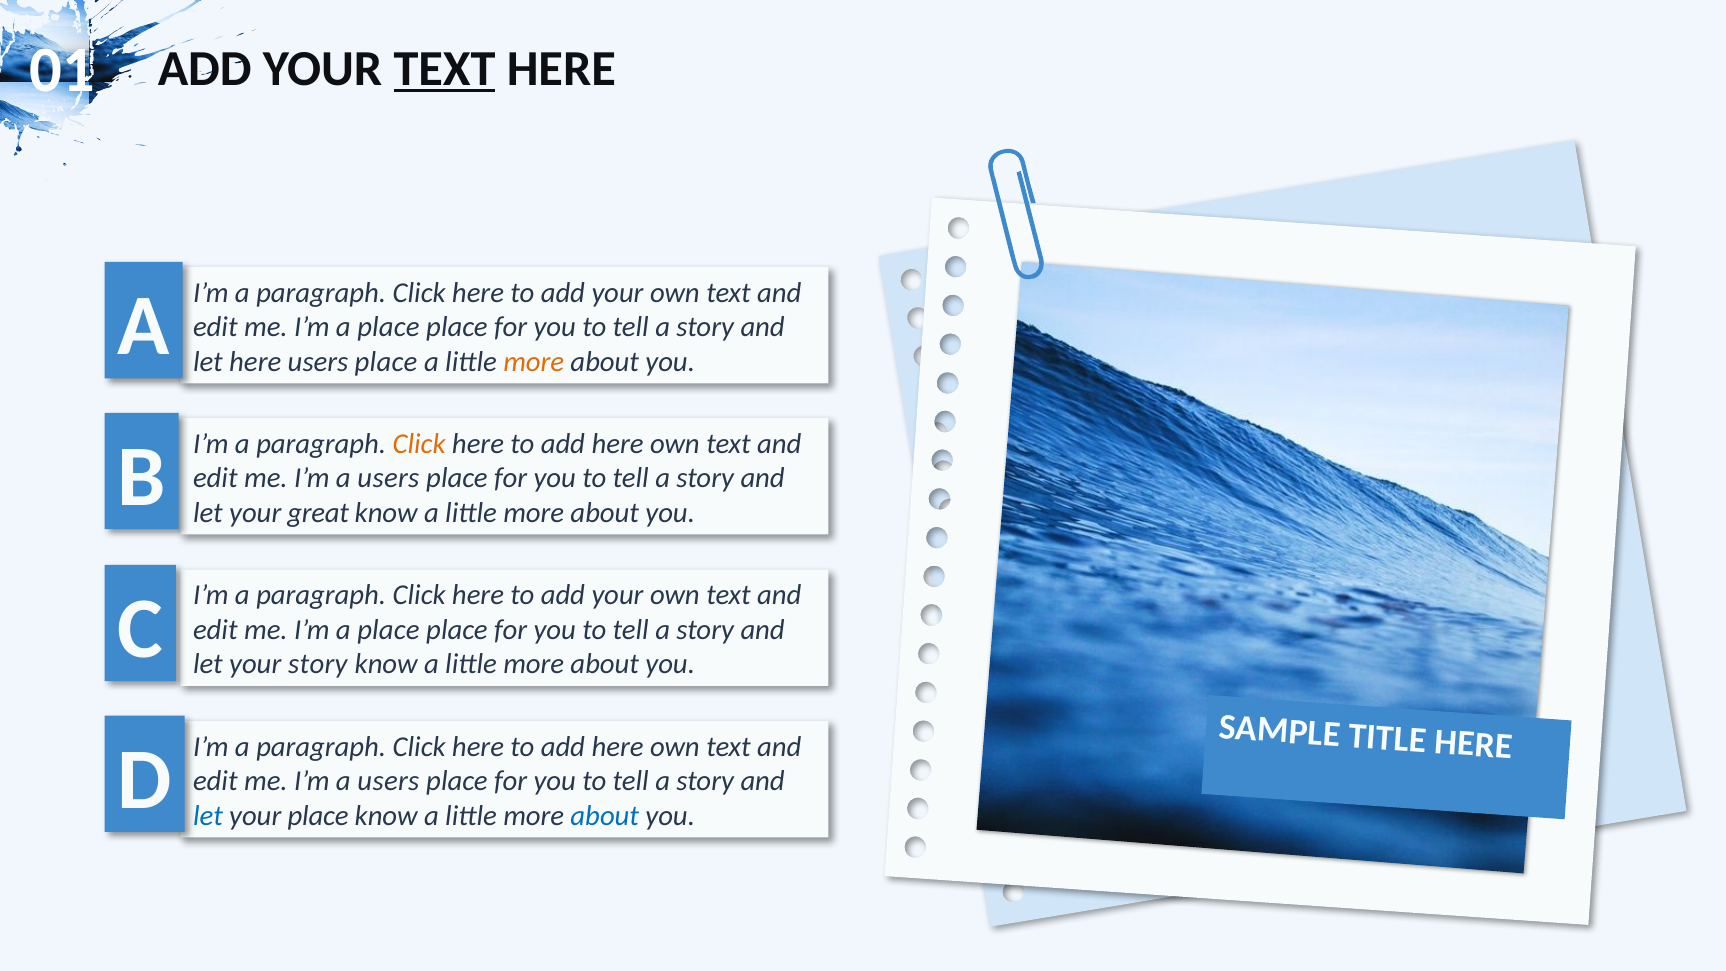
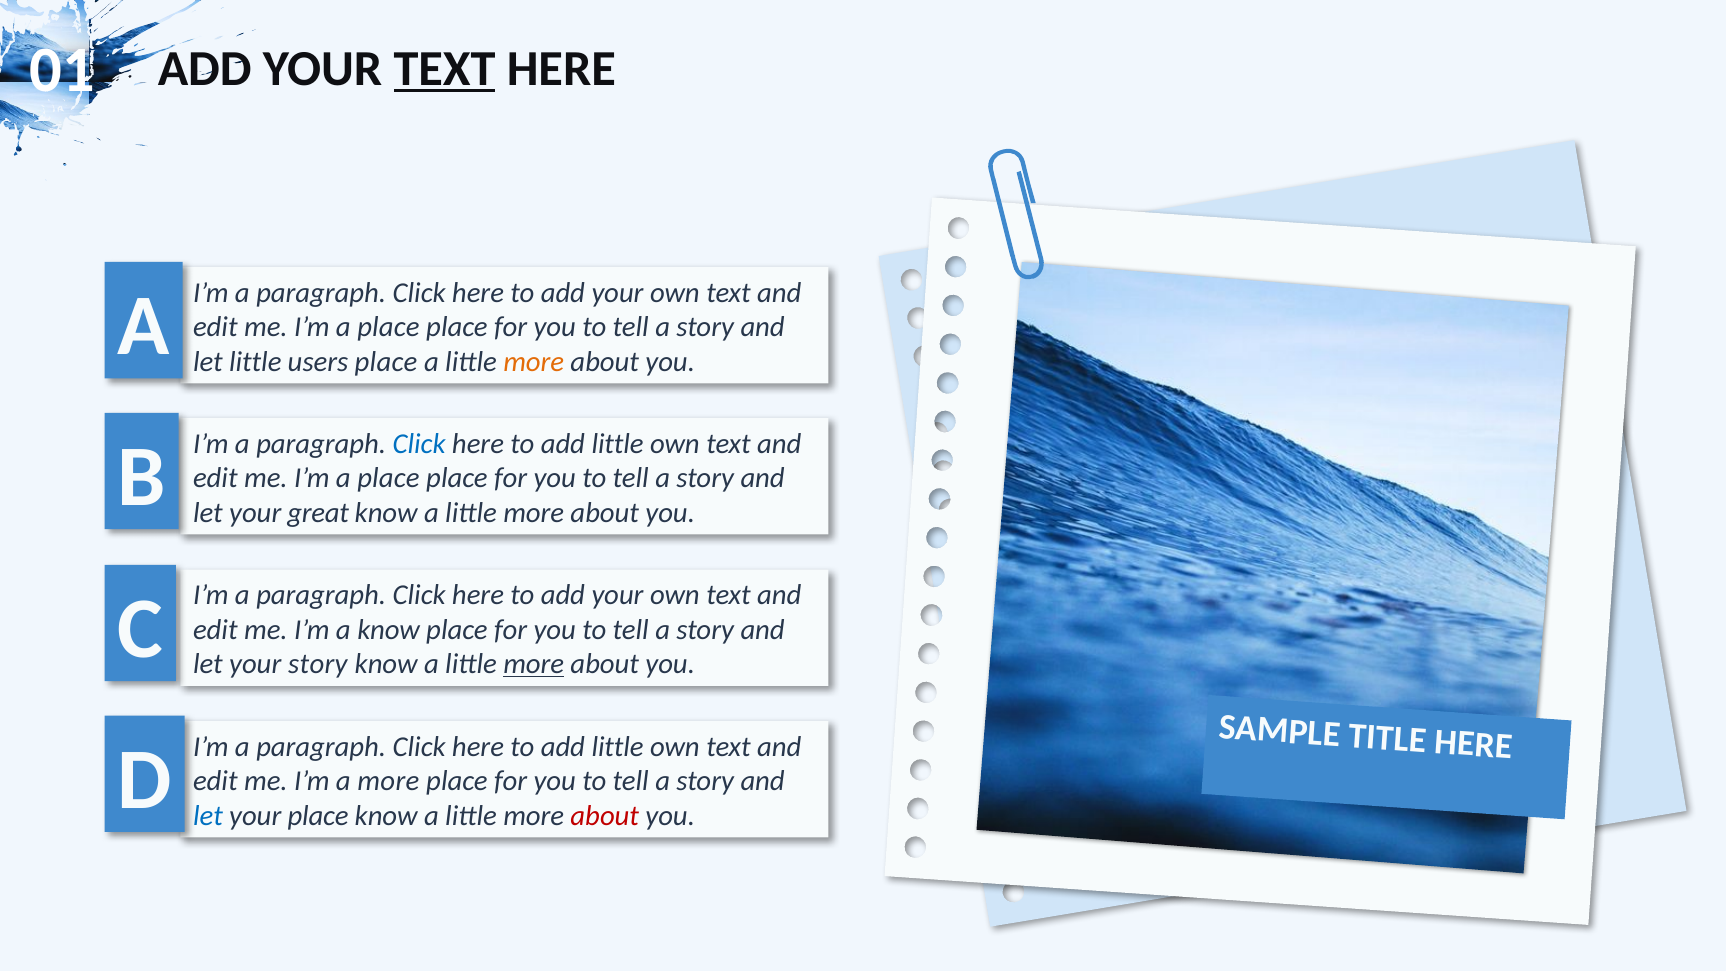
let here: here -> little
Click at (419, 444) colour: orange -> blue
here at (618, 444): here -> little
users at (388, 478): users -> place
place at (388, 630): place -> know
more at (534, 664) underline: none -> present
here at (618, 747): here -> little
users at (388, 781): users -> more
about at (605, 816) colour: blue -> red
